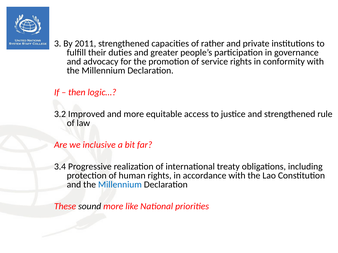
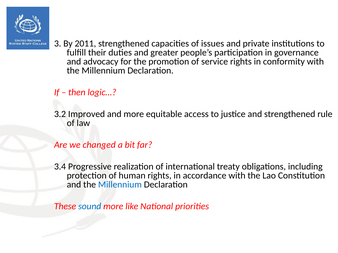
rather: rather -> issues
inclusive: inclusive -> changed
sound colour: black -> blue
